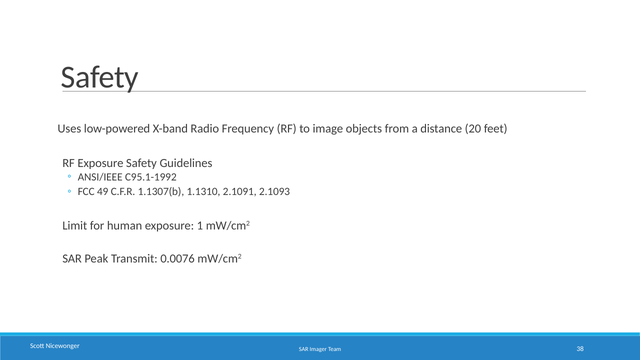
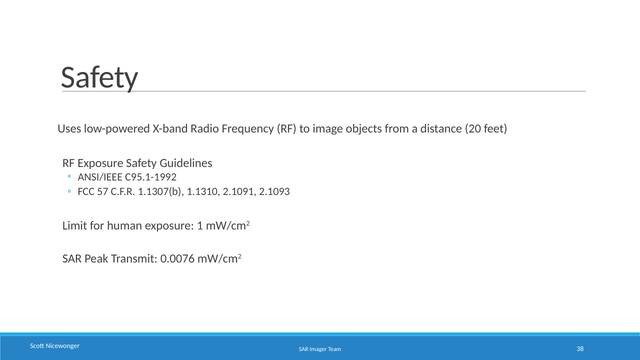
49: 49 -> 57
